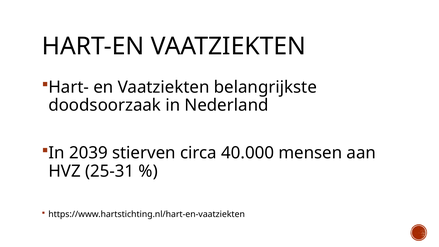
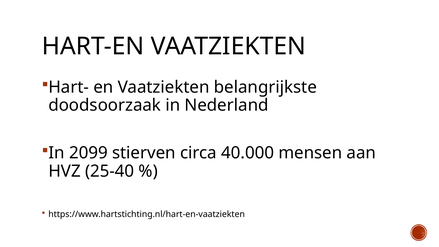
2039: 2039 -> 2099
25-31: 25-31 -> 25-40
